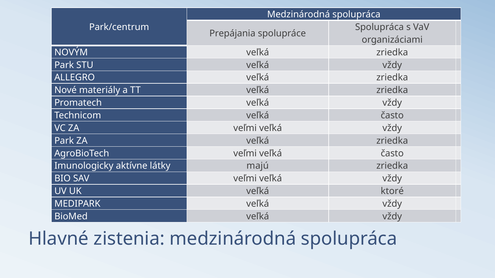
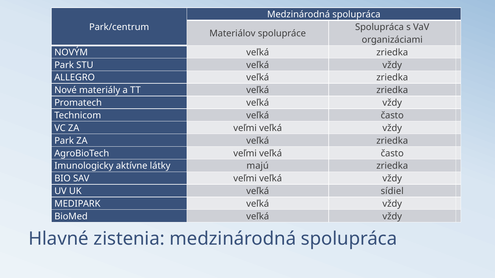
Prepájania: Prepájania -> Materiálov
ktoré: ktoré -> sídiel
